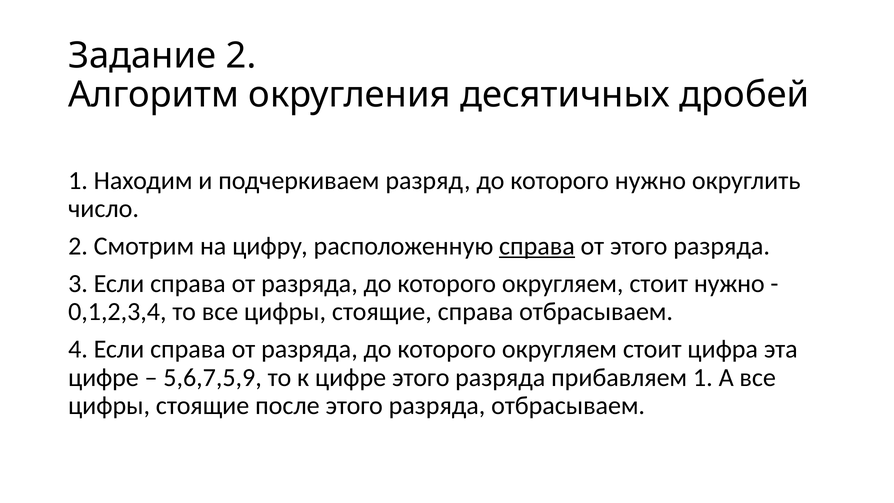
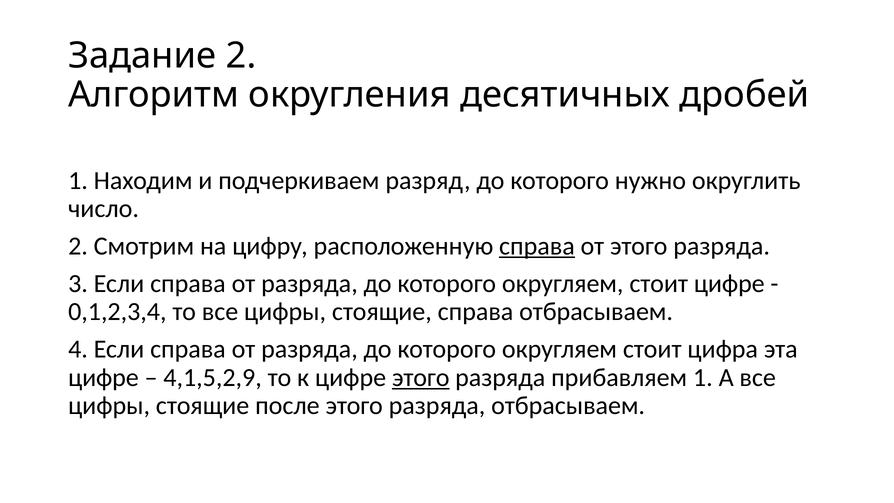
стоит нужно: нужно -> цифре
5,6,7,5,9: 5,6,7,5,9 -> 4,1,5,2,9
этого at (421, 377) underline: none -> present
